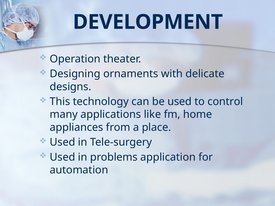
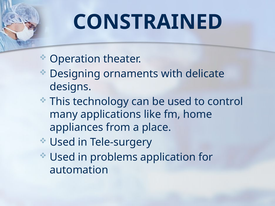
DEVELOPMENT: DEVELOPMENT -> CONSTRAINED
